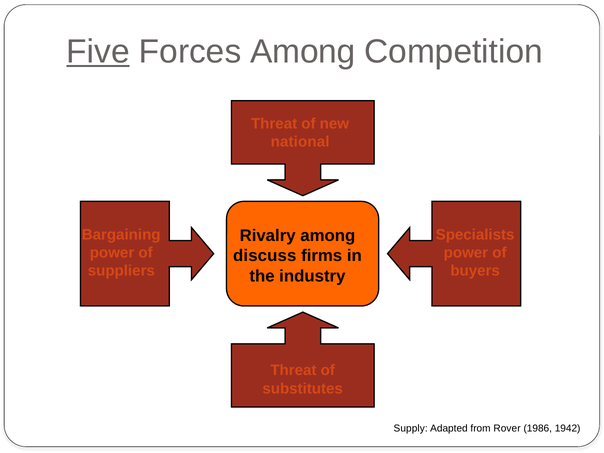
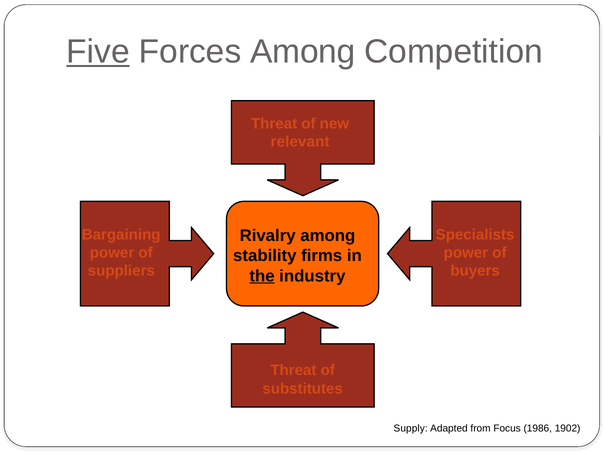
national: national -> relevant
discuss: discuss -> stability
the underline: none -> present
Rover: Rover -> Focus
1942: 1942 -> 1902
